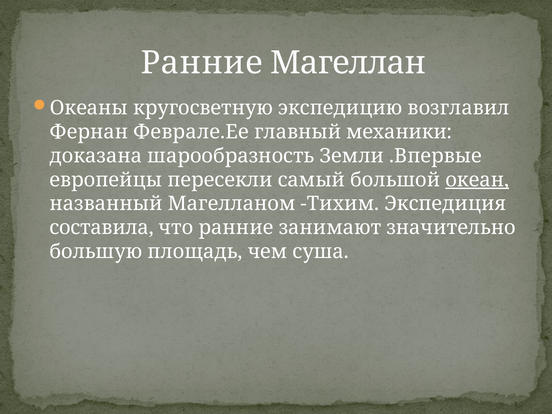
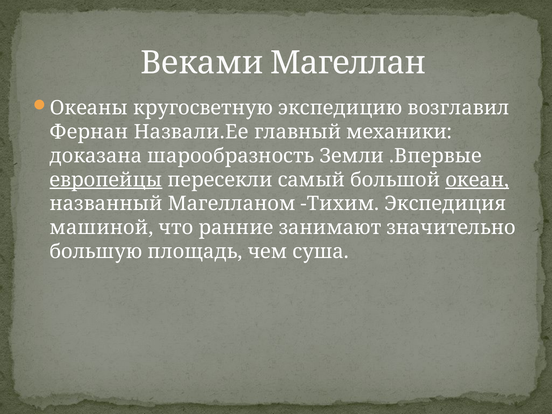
Ранние at (202, 63): Ранние -> Веками
Феврале.Ее: Феврале.Ее -> Назвали.Ее
европейцы underline: none -> present
составила: составила -> машиной
